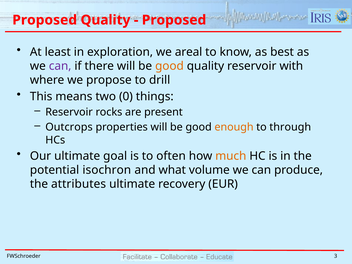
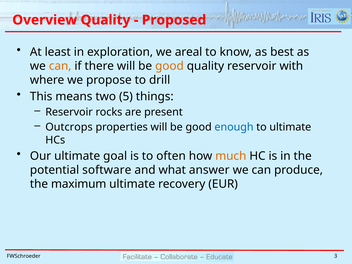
Proposed at (45, 20): Proposed -> Overview
can at (60, 66) colour: purple -> orange
0: 0 -> 5
enough colour: orange -> blue
to through: through -> ultimate
isochron: isochron -> software
volume: volume -> answer
attributes: attributes -> maximum
